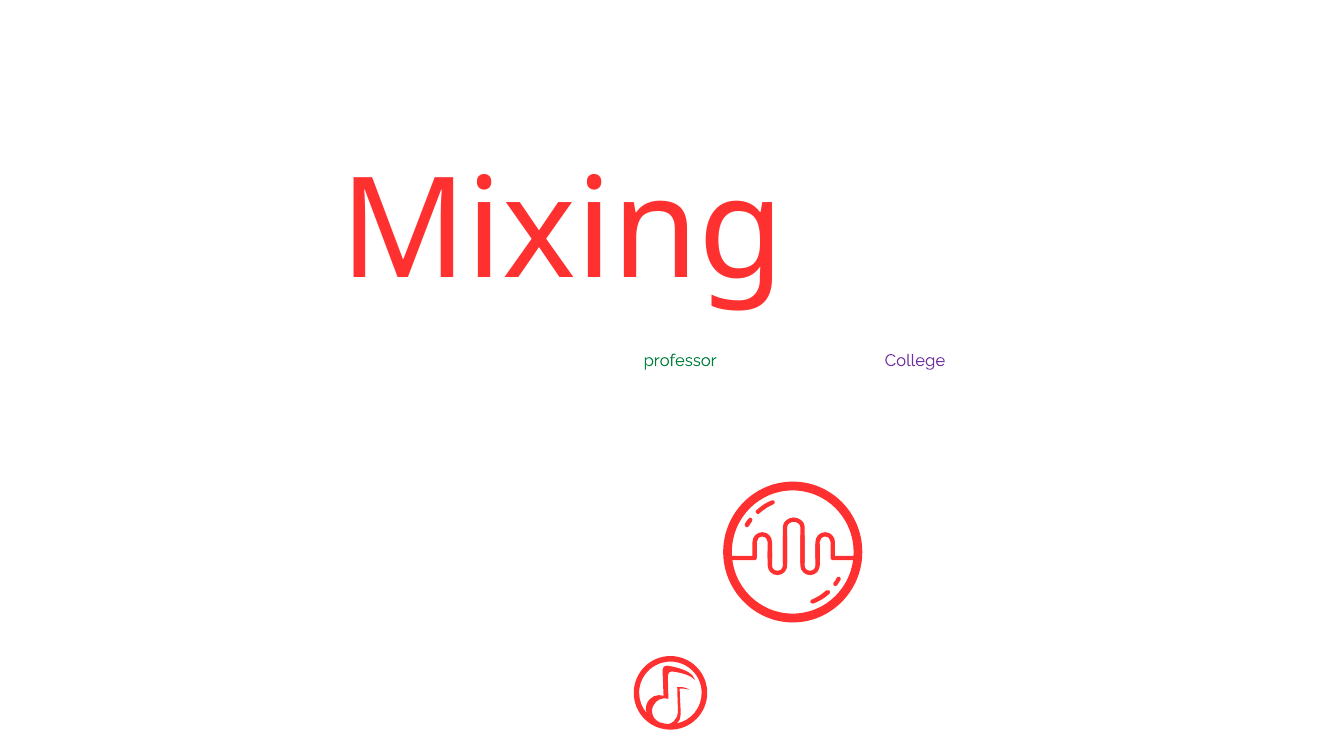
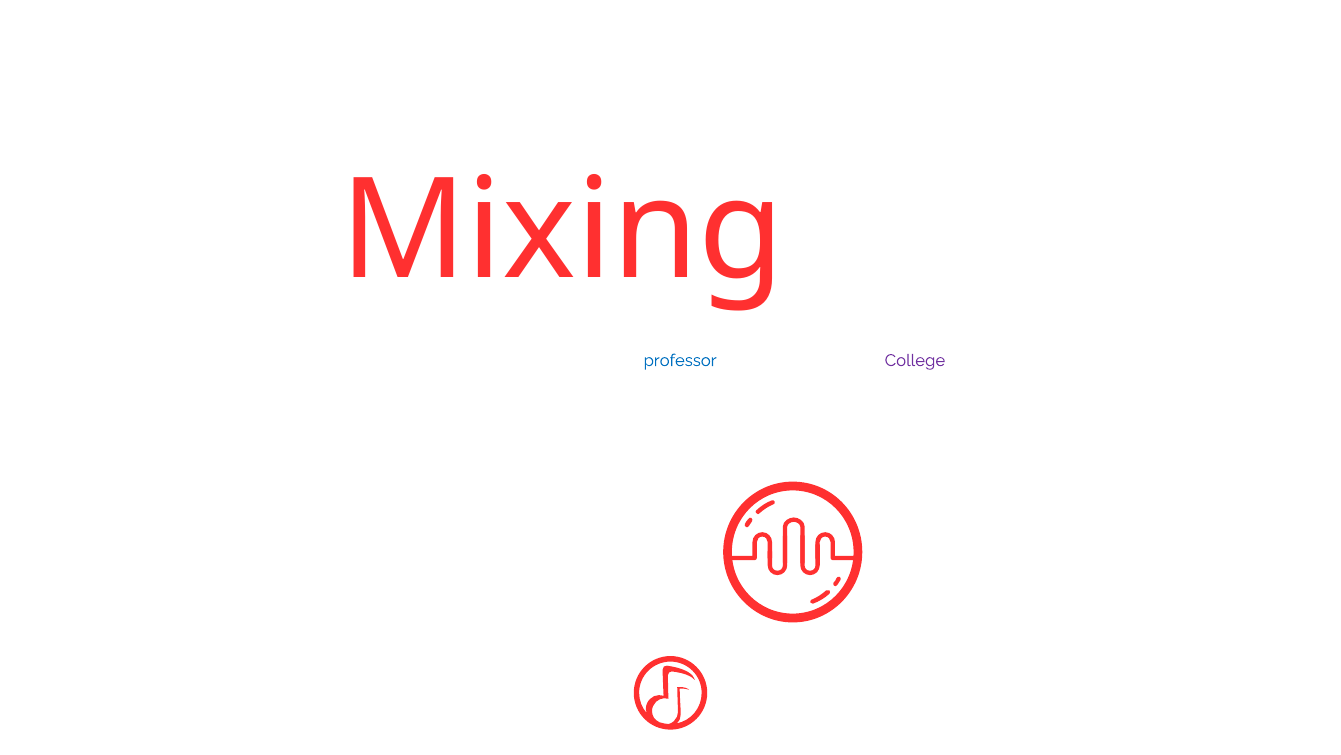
professor colour: green -> blue
